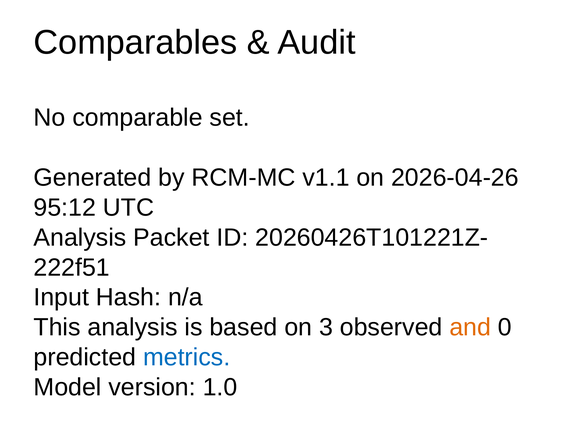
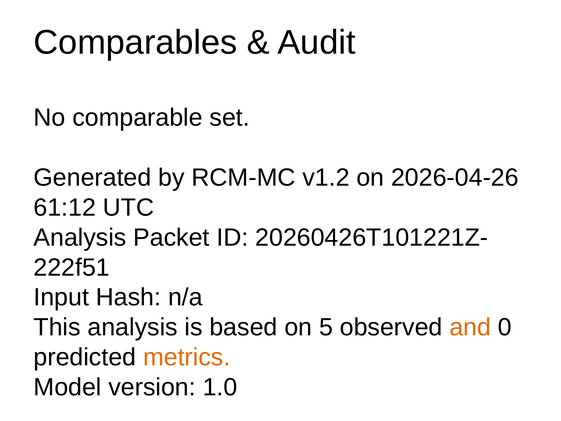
v1.1: v1.1 -> v1.2
95:12: 95:12 -> 61:12
3: 3 -> 5
metrics colour: blue -> orange
